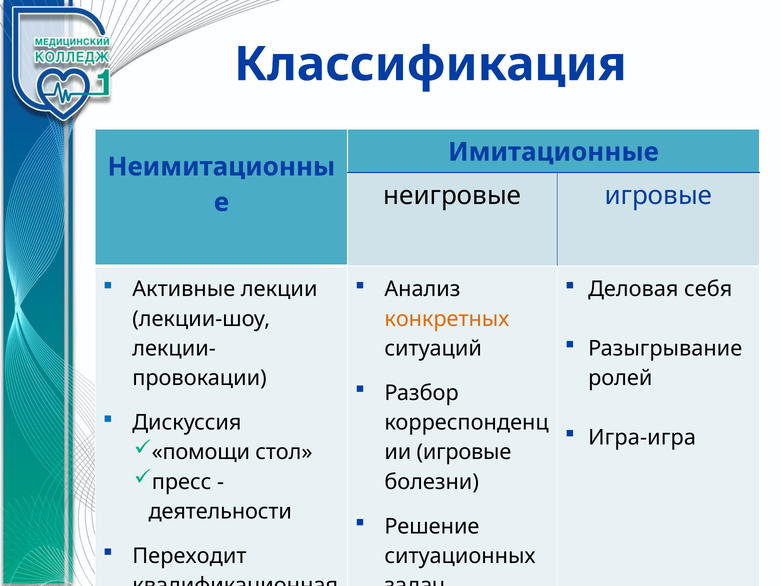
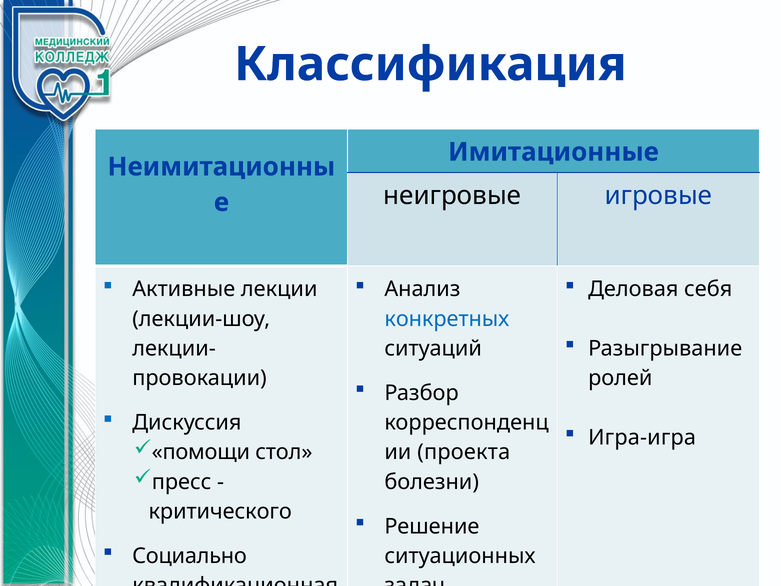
конкретных colour: orange -> blue
игровые at (464, 452): игровые -> проекта
деятельности: деятельности -> критического
Переходит: Переходит -> Социально
